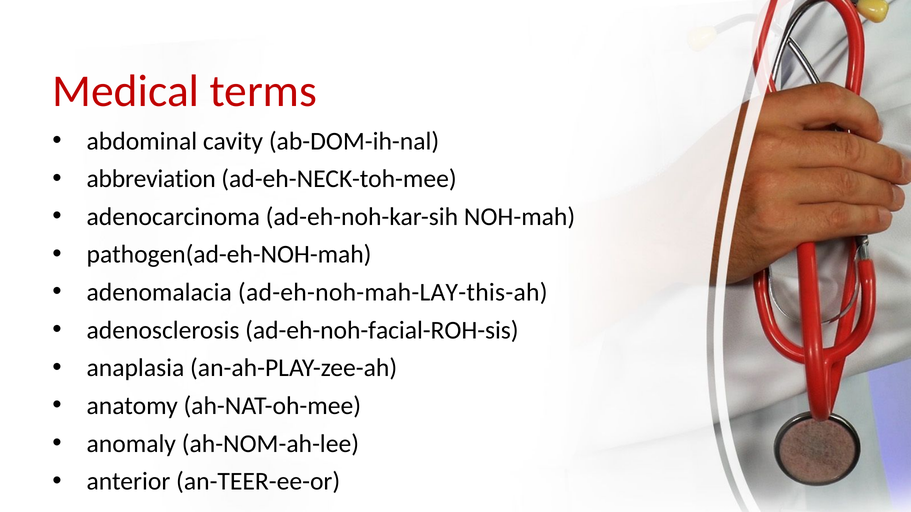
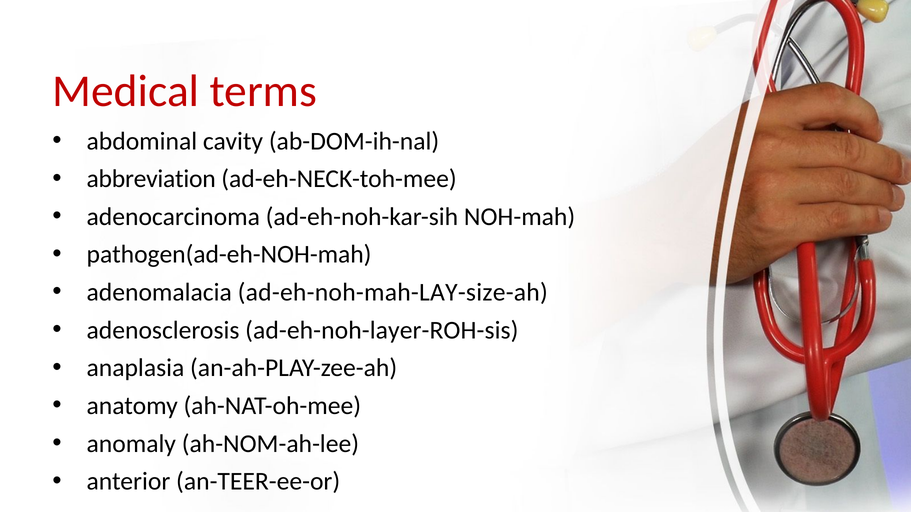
ad-eh-noh-mah-LAY-this-ah: ad-eh-noh-mah-LAY-this-ah -> ad-eh-noh-mah-LAY-size-ah
ad-eh-noh-facial-ROH-sis: ad-eh-noh-facial-ROH-sis -> ad-eh-noh-layer-ROH-sis
